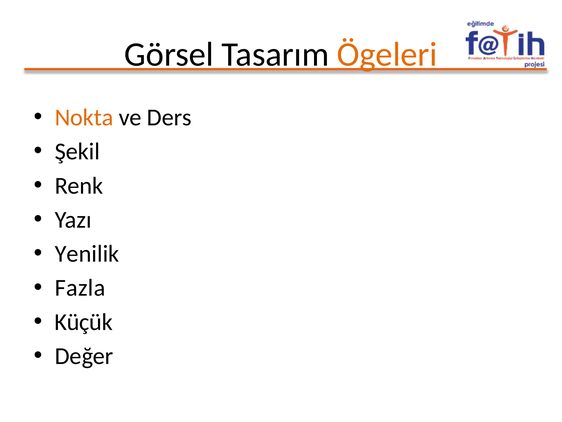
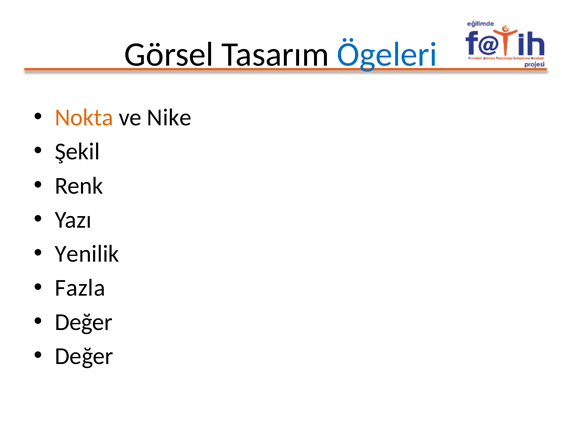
Ögeleri colour: orange -> blue
Ders: Ders -> Nike
Küçük at (84, 322): Küçük -> Değer
